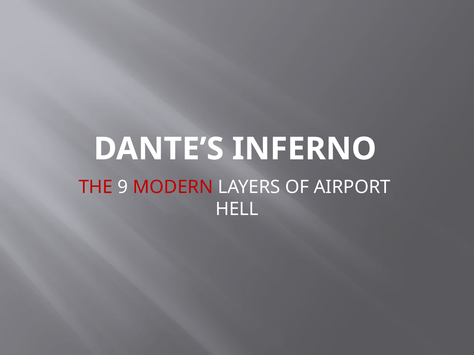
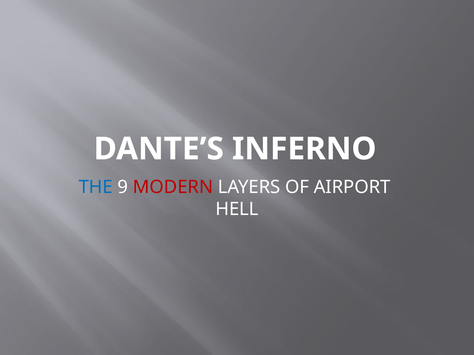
THE colour: red -> blue
